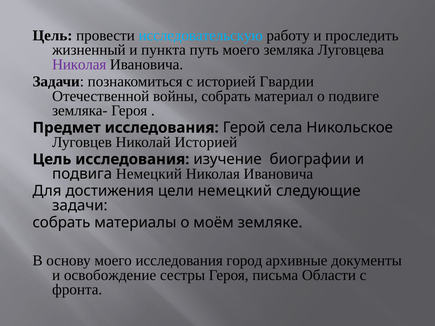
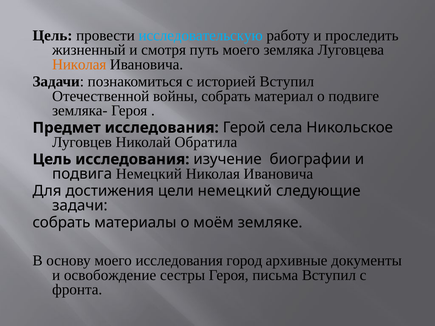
пункта: пункта -> смотря
Николая at (79, 64) colour: purple -> orange
историей Гвардии: Гвардии -> Вступил
Николай Историей: Историей -> Обратила
письма Области: Области -> Вступил
